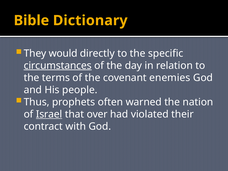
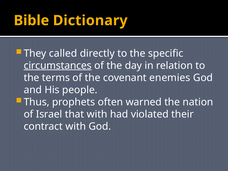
would: would -> called
Israel underline: present -> none
that over: over -> with
